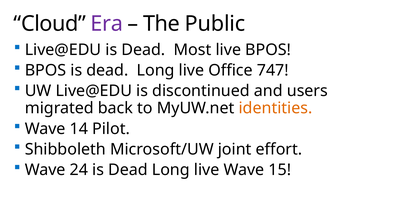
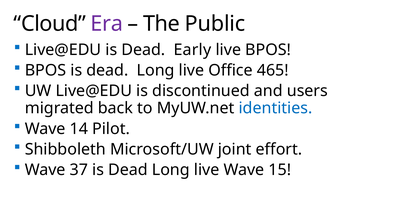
Most: Most -> Early
747: 747 -> 465
identities colour: orange -> blue
24: 24 -> 37
